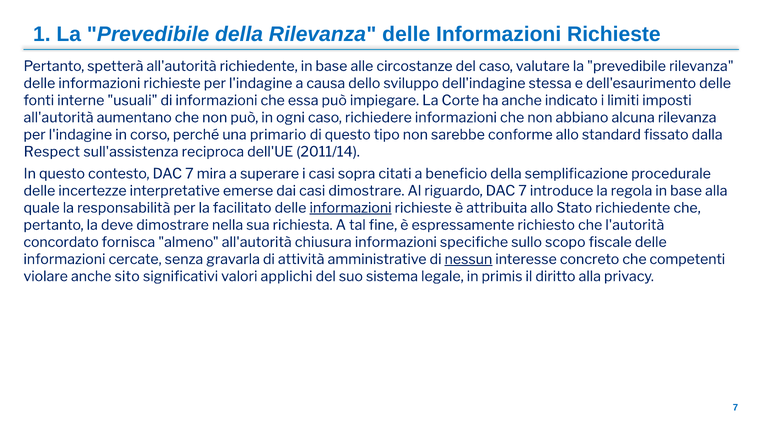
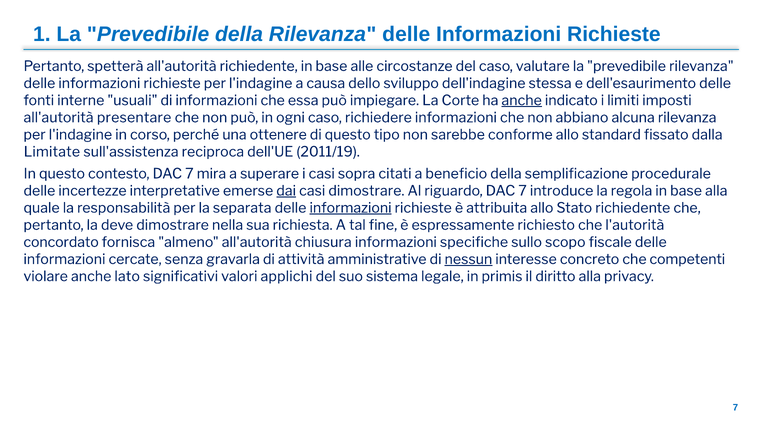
anche at (522, 100) underline: none -> present
aumentano: aumentano -> presentare
primario: primario -> ottenere
Respect: Respect -> Limitate
2011/14: 2011/14 -> 2011/19
dai underline: none -> present
facilitato: facilitato -> separata
sito: sito -> lato
